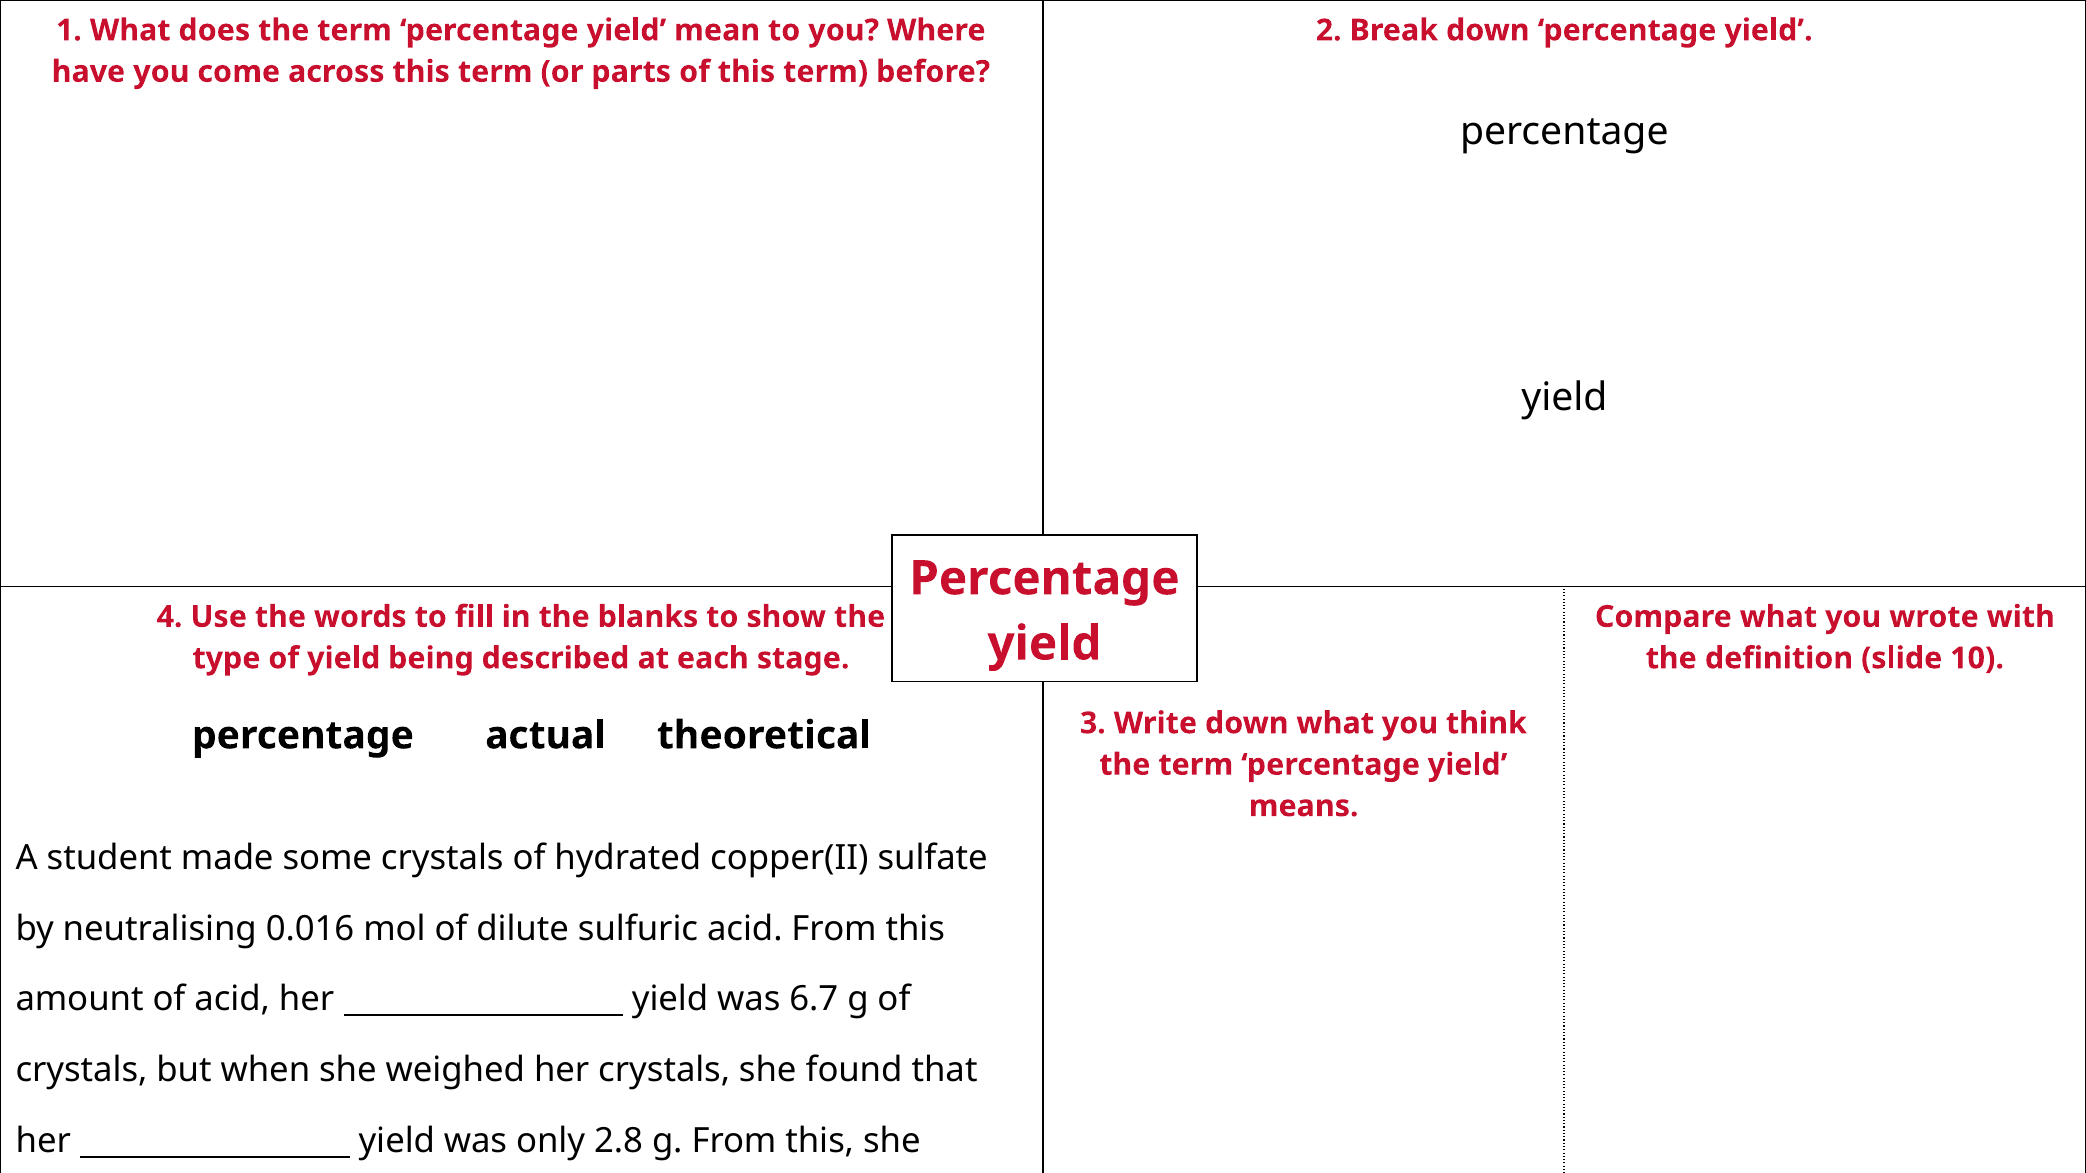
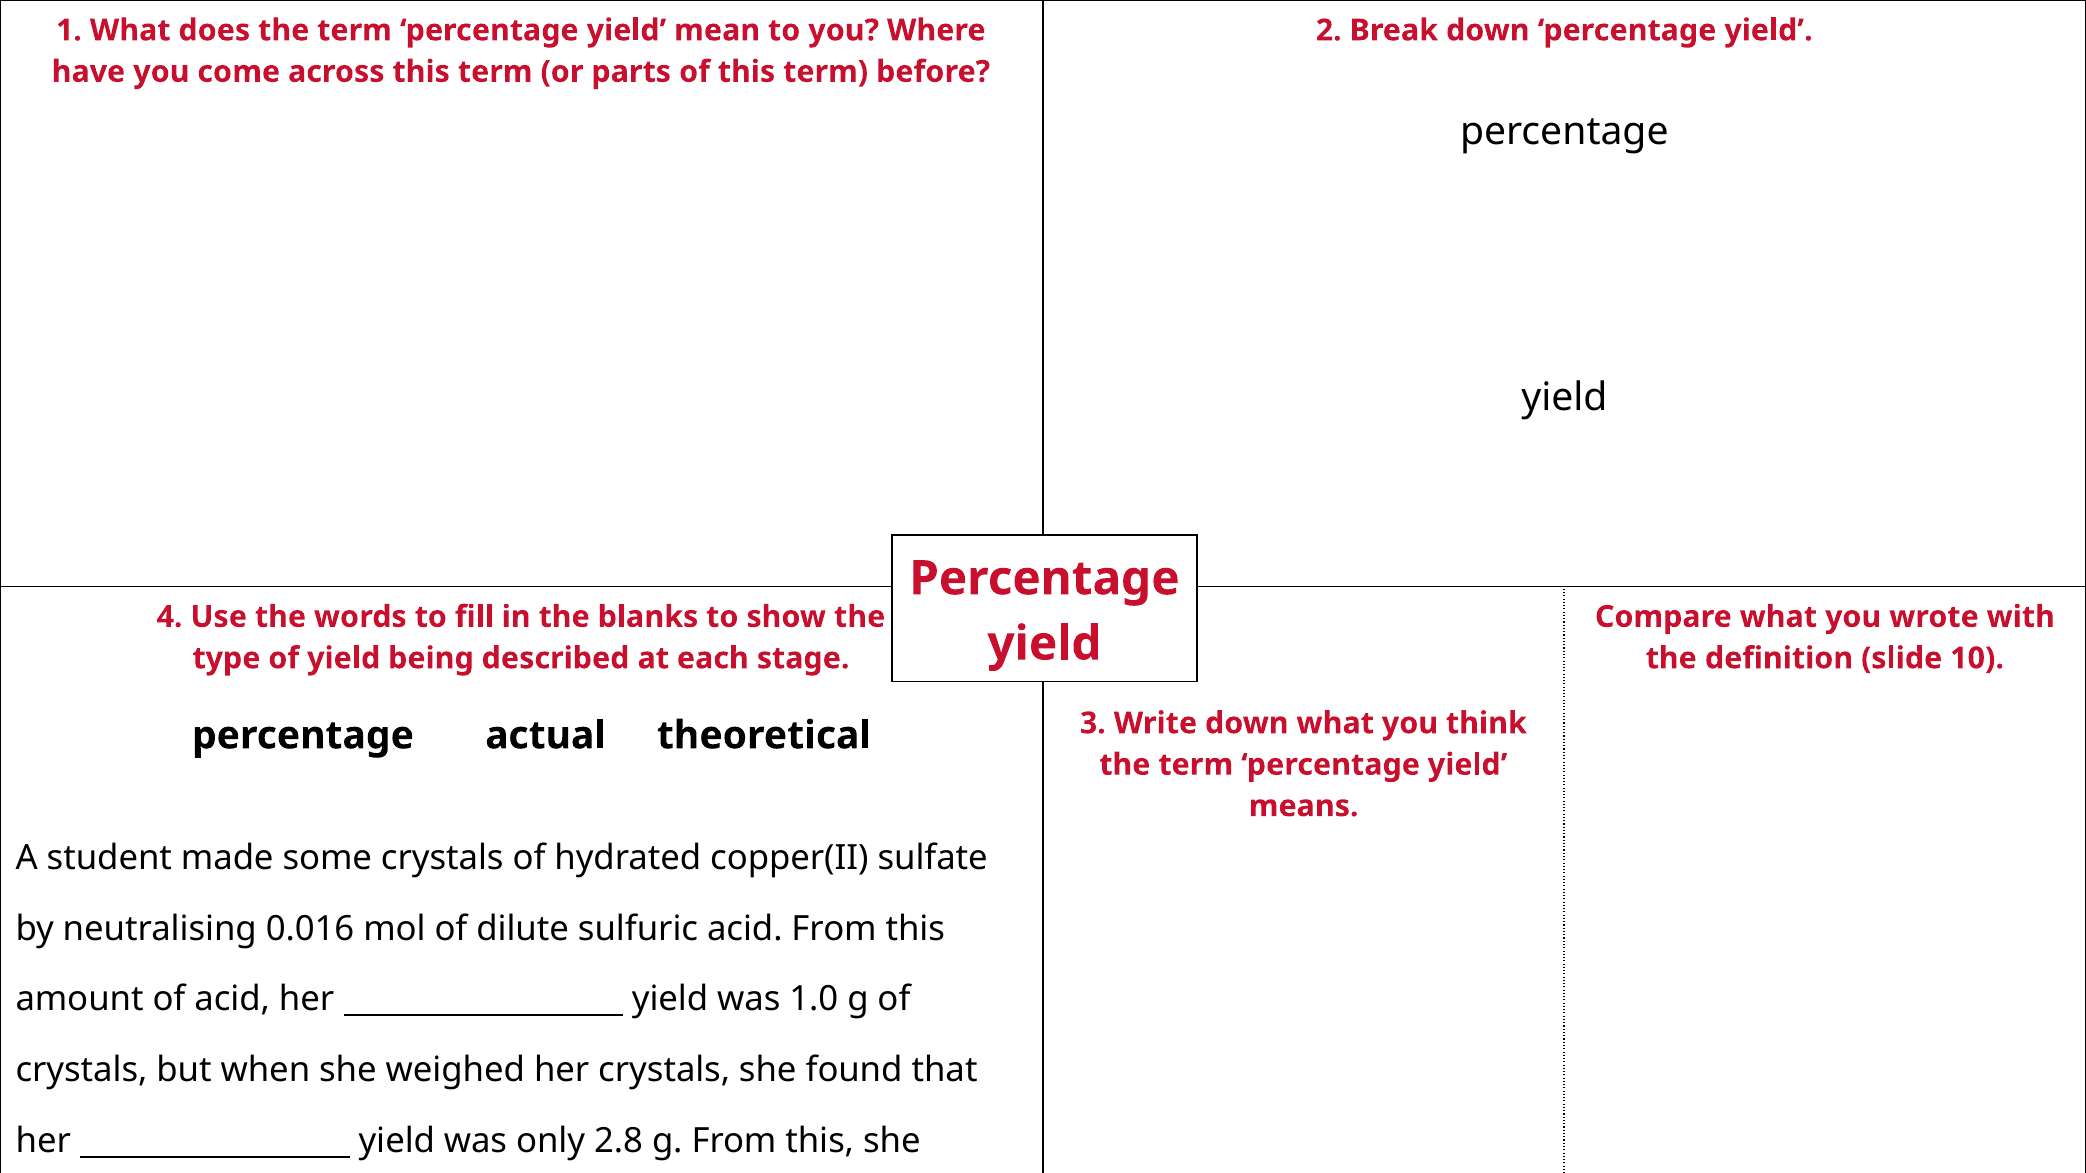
6.7: 6.7 -> 1.0
